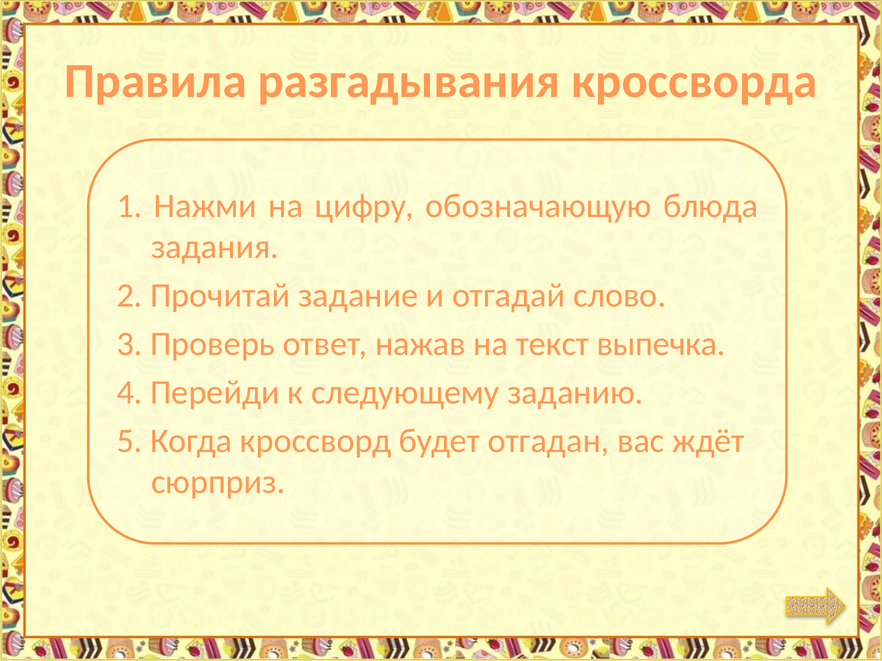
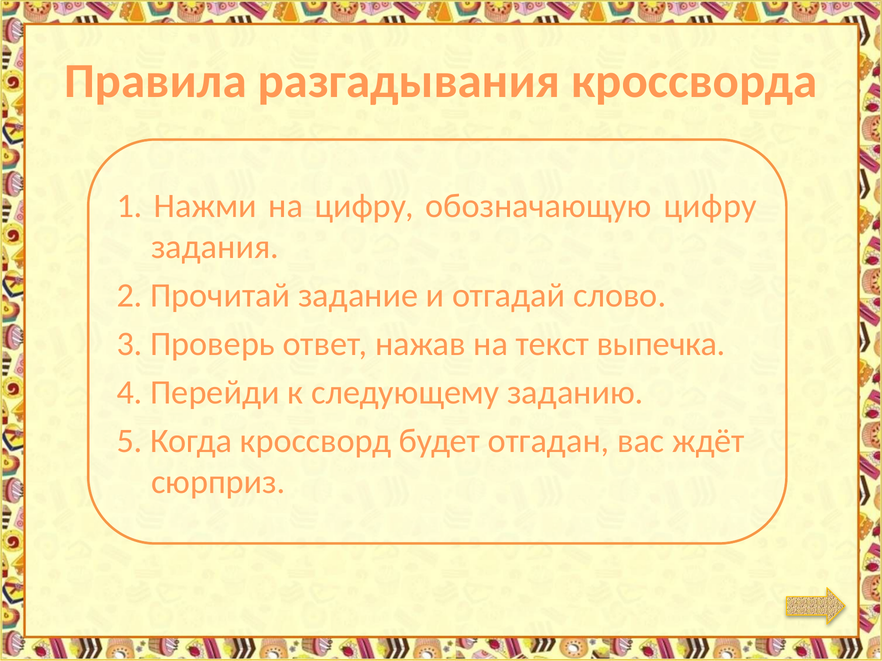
обозначающую блюда: блюда -> цифру
